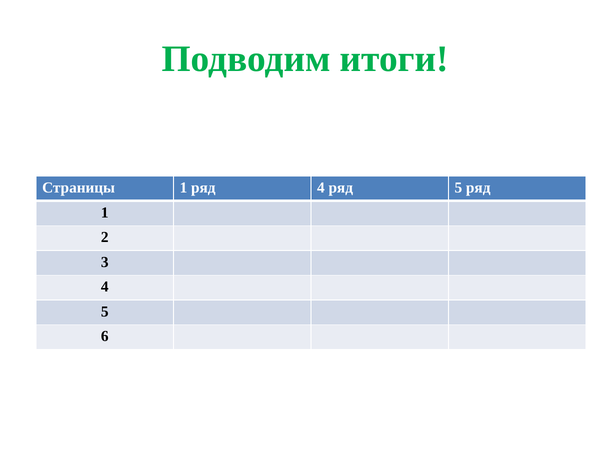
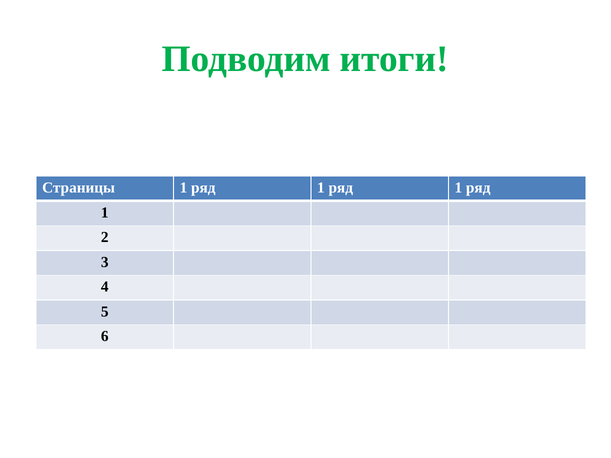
Страницы 1 ряд 4: 4 -> 1
5 at (458, 188): 5 -> 1
